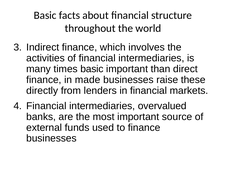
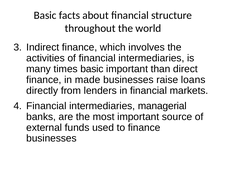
these: these -> loans
overvalued: overvalued -> managerial
